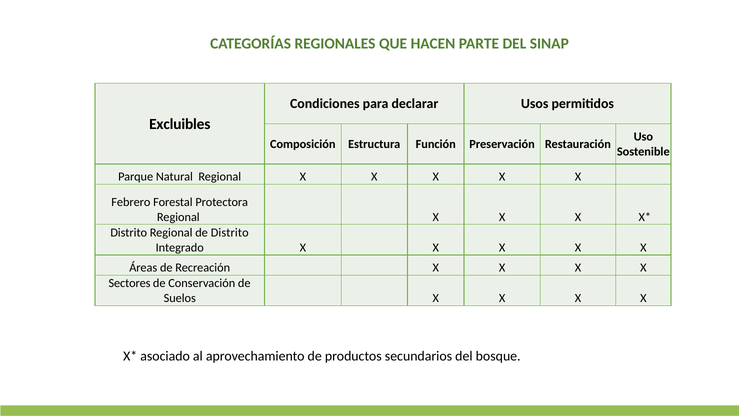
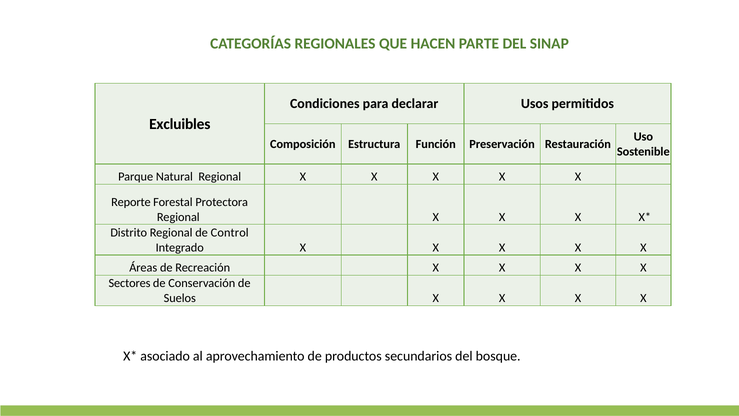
Febrero: Febrero -> Reporte
de Distrito: Distrito -> Control
